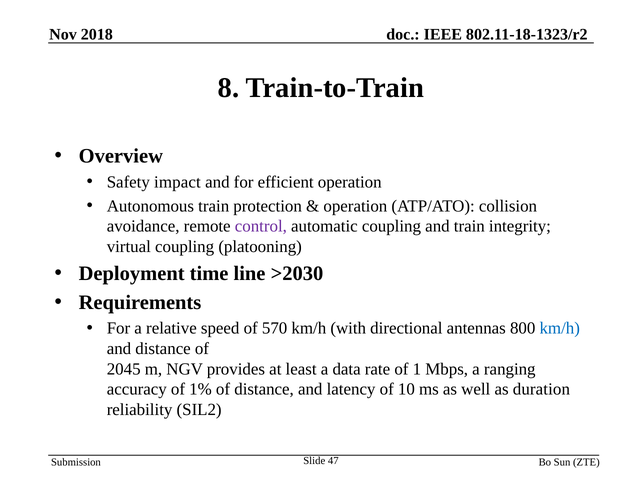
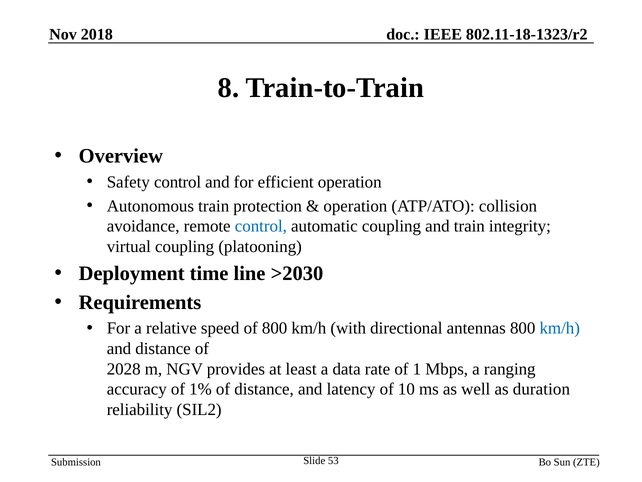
Safety impact: impact -> control
control at (261, 226) colour: purple -> blue
of 570: 570 -> 800
2045: 2045 -> 2028
47: 47 -> 53
